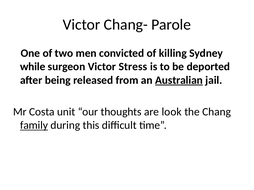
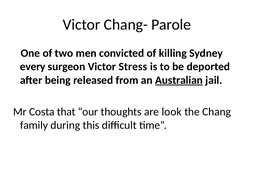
while: while -> every
unit: unit -> that
family underline: present -> none
